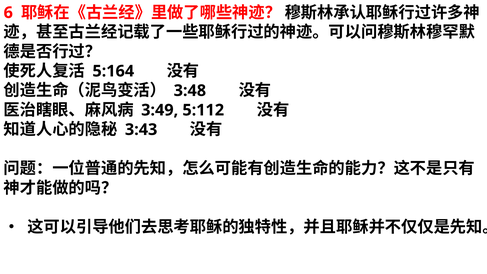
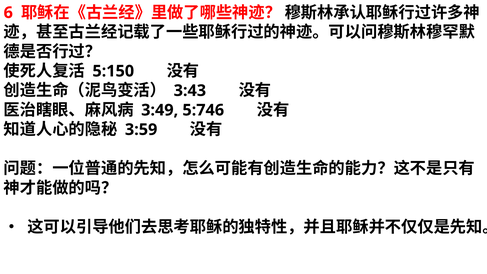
5:164: 5:164 -> 5:150
3:48: 3:48 -> 3:43
5:112: 5:112 -> 5:746
3:43: 3:43 -> 3:59
